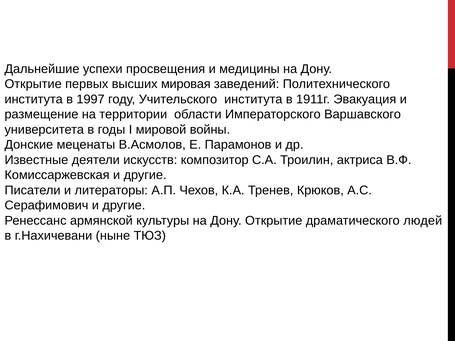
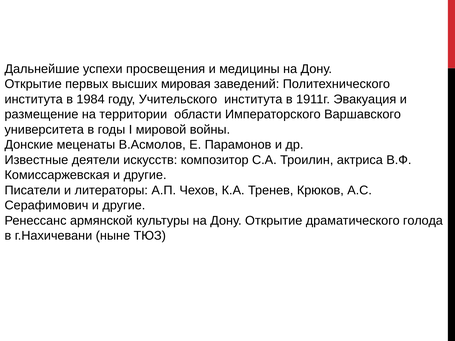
1997: 1997 -> 1984
людей: людей -> голода
